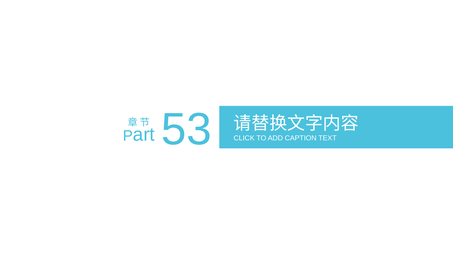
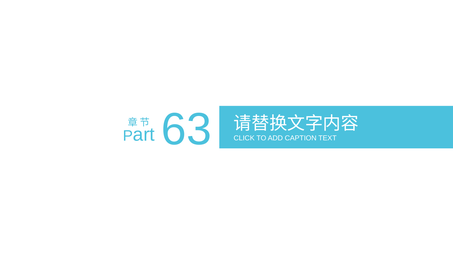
53: 53 -> 63
